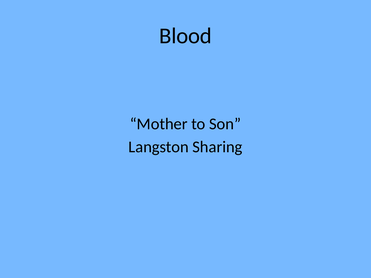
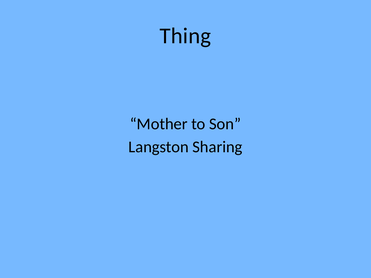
Blood: Blood -> Thing
